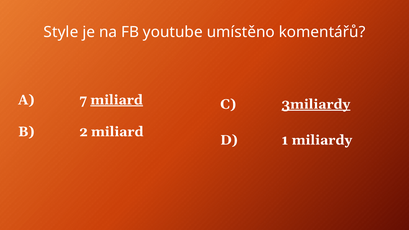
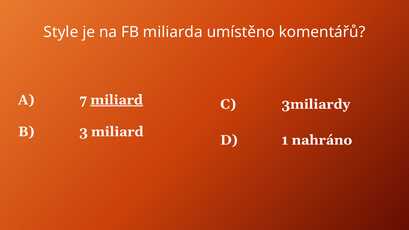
youtube: youtube -> miliarda
3miliardy underline: present -> none
2: 2 -> 3
miliardy: miliardy -> nahráno
